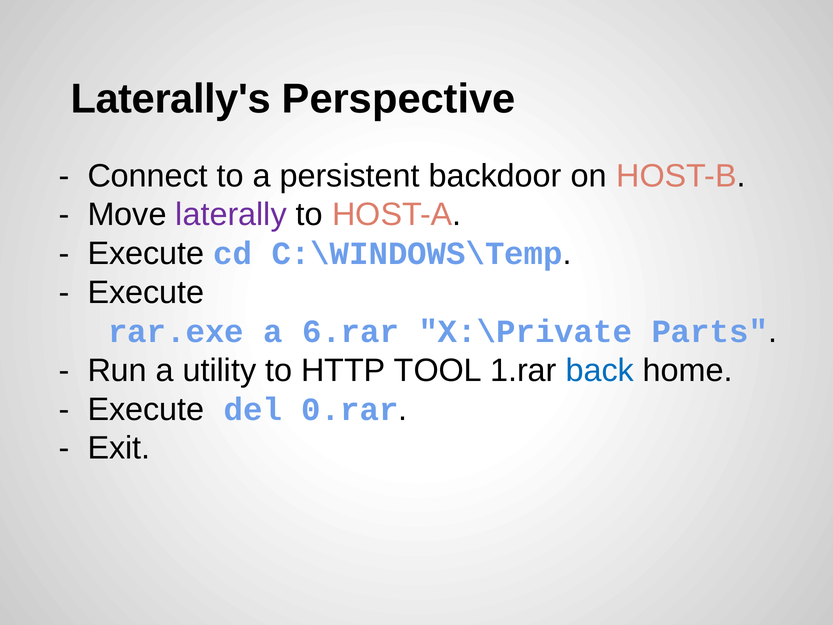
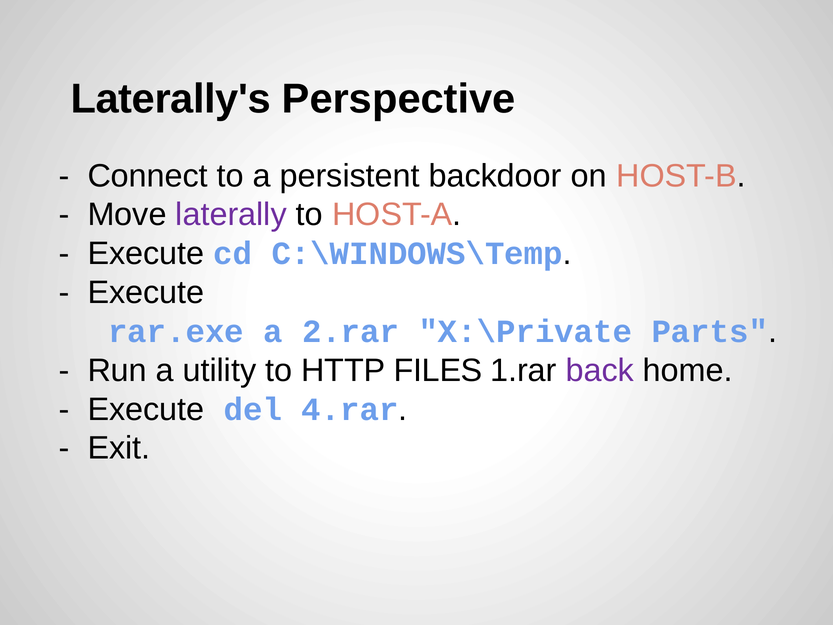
6.rar: 6.rar -> 2.rar
TOOL: TOOL -> FILES
back colour: blue -> purple
0.rar: 0.rar -> 4.rar
